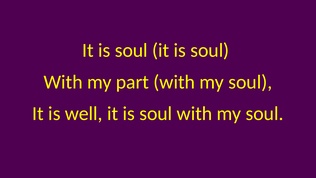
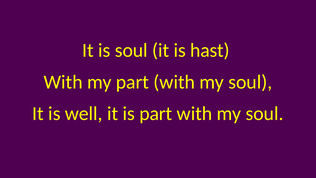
soul at (210, 50): soul -> hast
well it is soul: soul -> part
